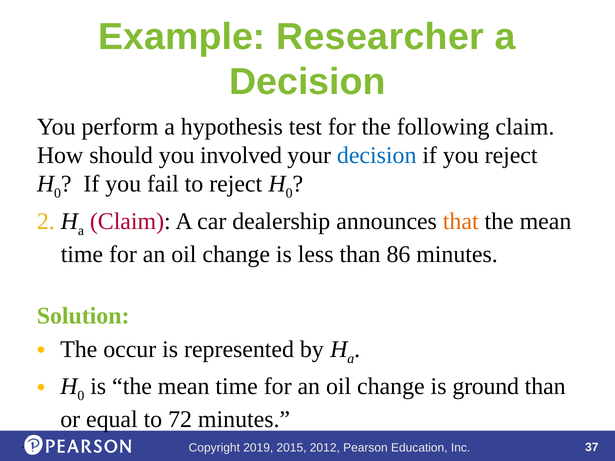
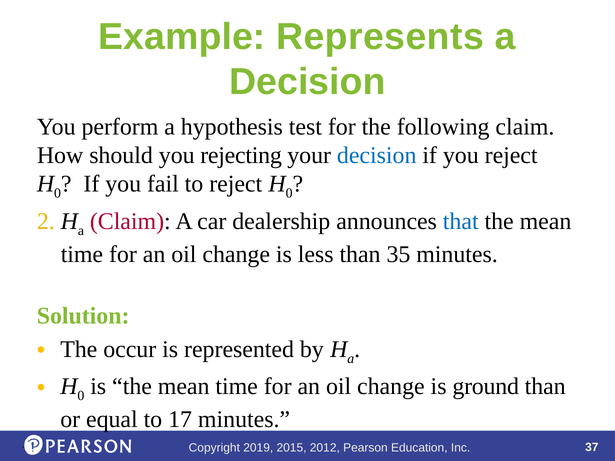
Researcher: Researcher -> Represents
involved: involved -> rejecting
that colour: orange -> blue
86: 86 -> 35
72: 72 -> 17
